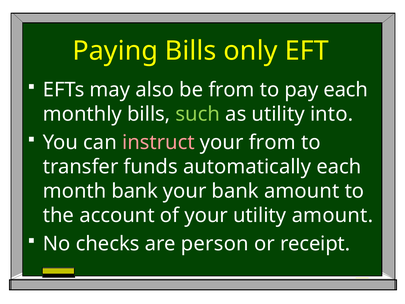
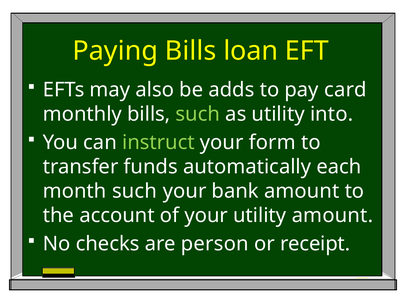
only: only -> loan
be from: from -> adds
pay each: each -> card
instruct colour: pink -> light green
your from: from -> form
month bank: bank -> such
